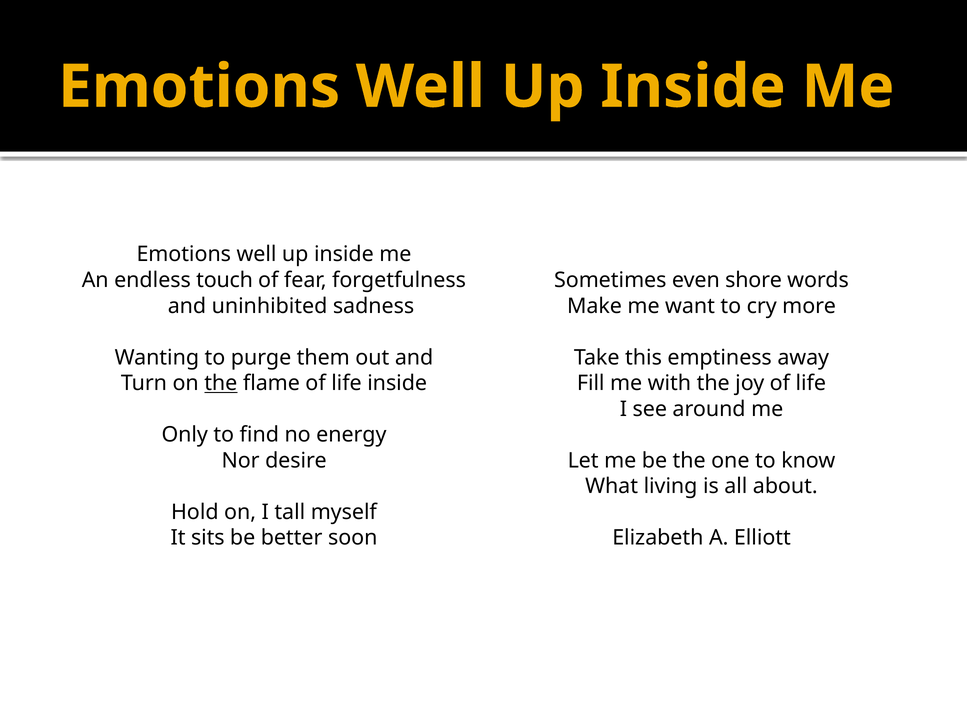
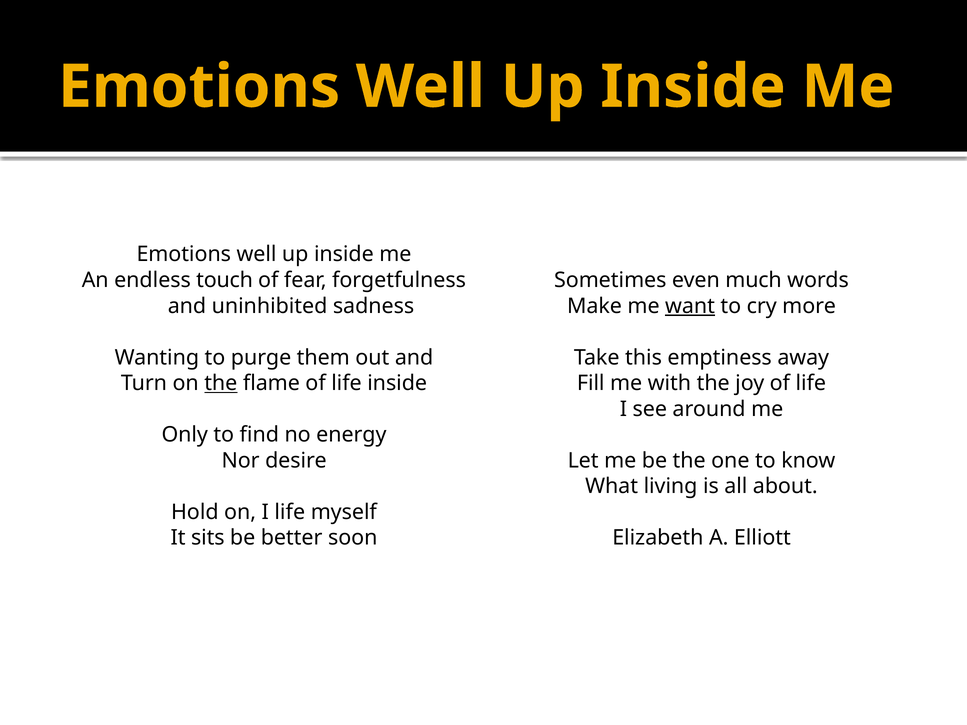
shore: shore -> much
want underline: none -> present
I tall: tall -> life
